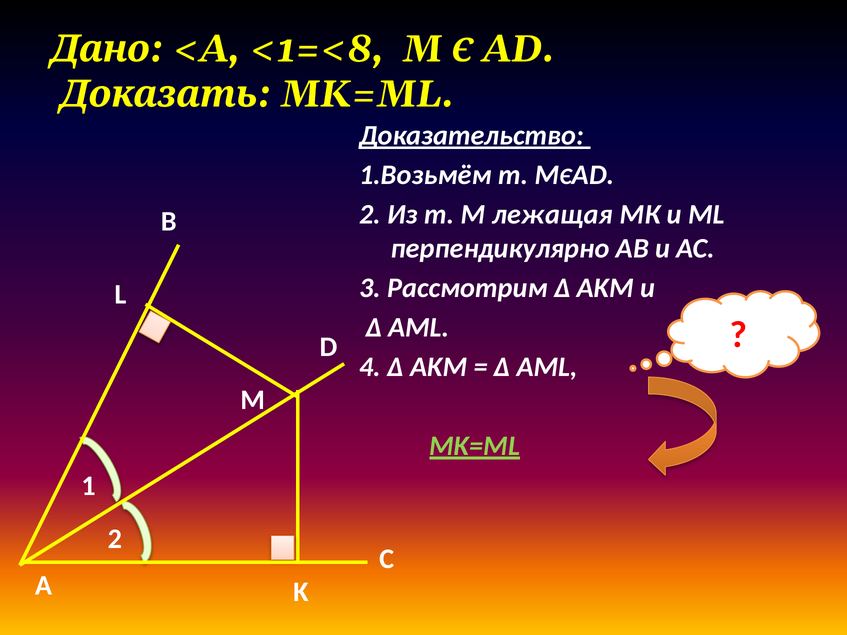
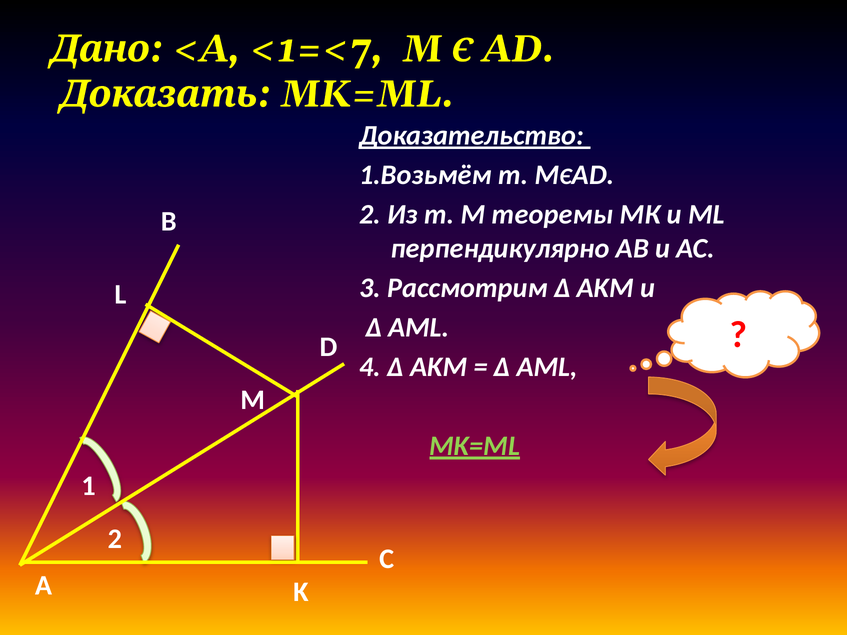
<1=<8: <1=<8 -> <1=<7
лежащая: лежащая -> теоремы
